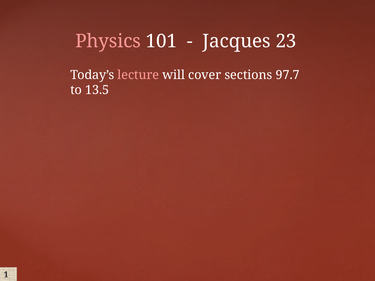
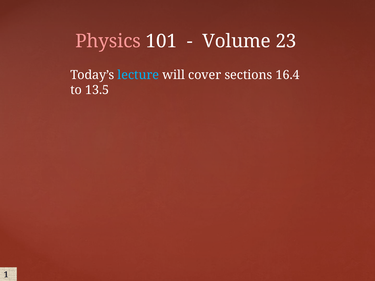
Jacques: Jacques -> Volume
lecture colour: pink -> light blue
97.7: 97.7 -> 16.4
